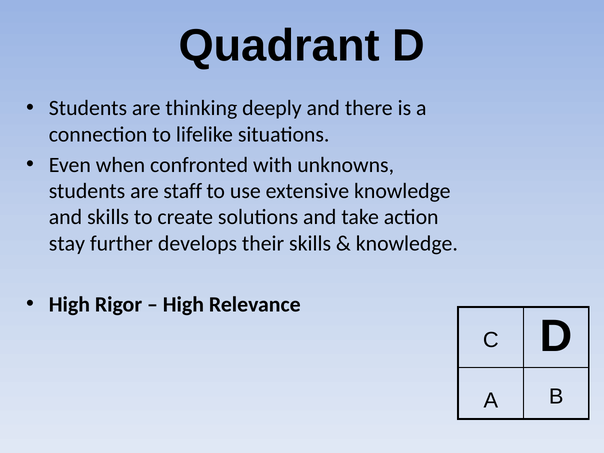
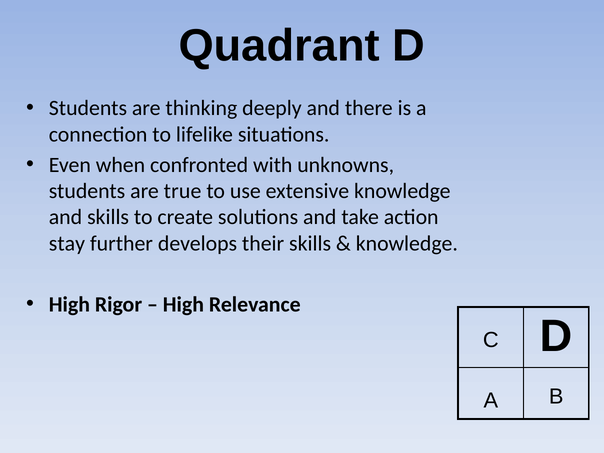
staff: staff -> true
